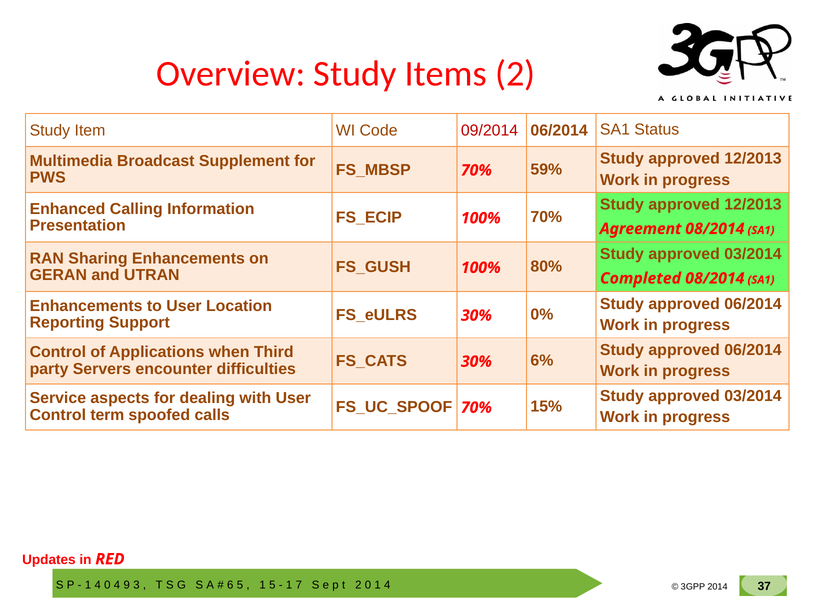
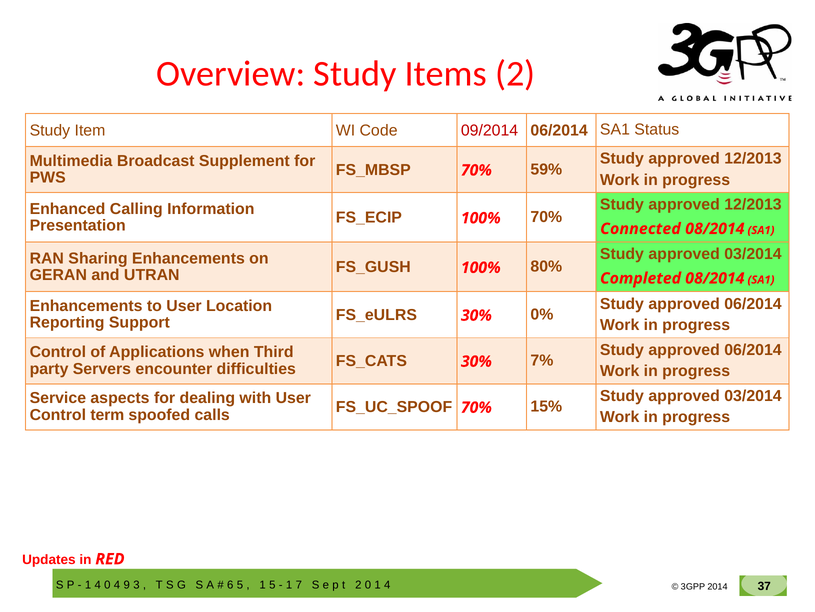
Agreement: Agreement -> Connected
6%: 6% -> 7%
